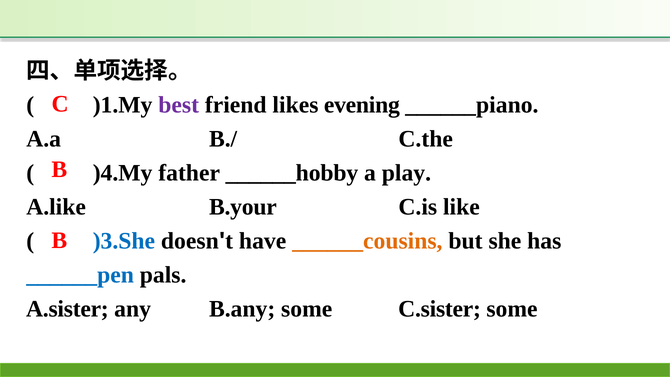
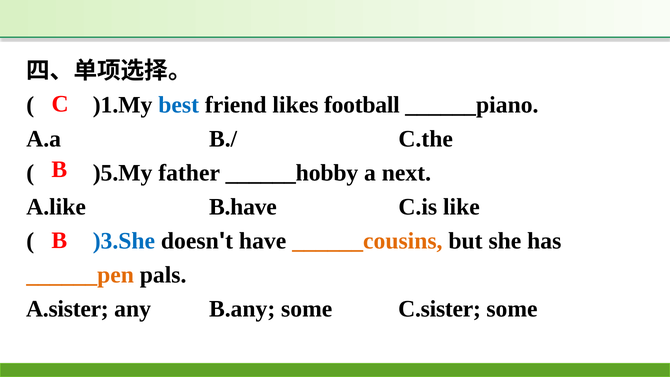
best colour: purple -> blue
evening: evening -> football
)4.My: )4.My -> )5.My
play: play -> next
B.your: B.your -> B.have
______pen colour: blue -> orange
